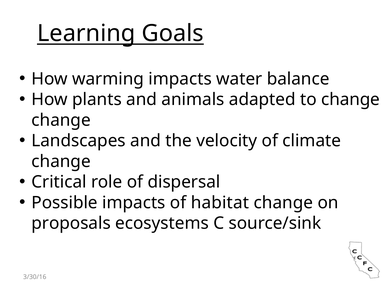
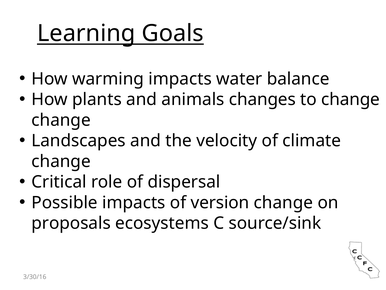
adapted: adapted -> changes
habitat: habitat -> version
